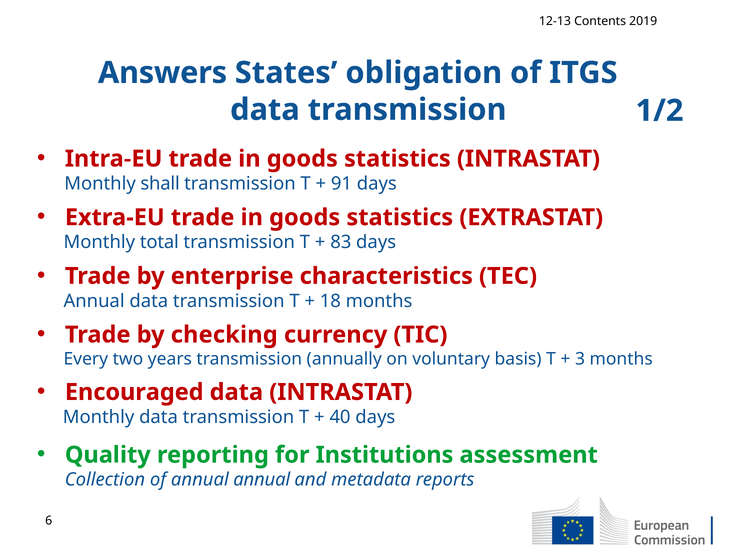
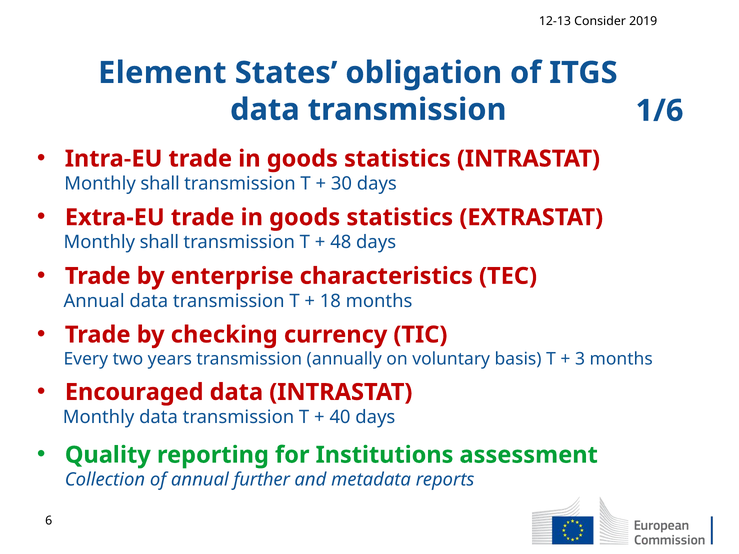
Contents: Contents -> Consider
Answers: Answers -> Element
1/2: 1/2 -> 1/6
91: 91 -> 30
total at (159, 242): total -> shall
83: 83 -> 48
annual annual: annual -> further
